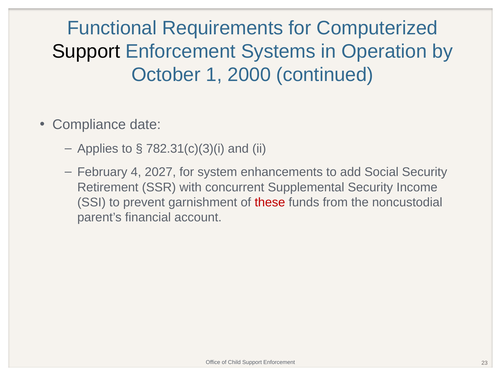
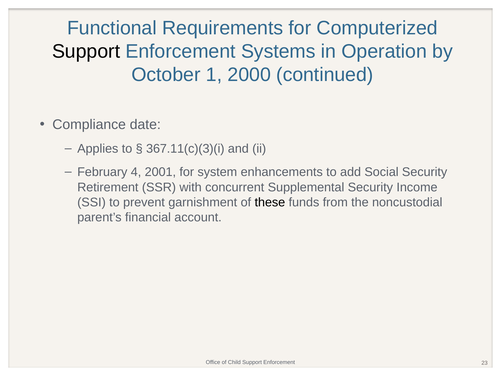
782.31(c)(3)(i: 782.31(c)(3)(i -> 367.11(c)(3)(i
2027: 2027 -> 2001
these colour: red -> black
